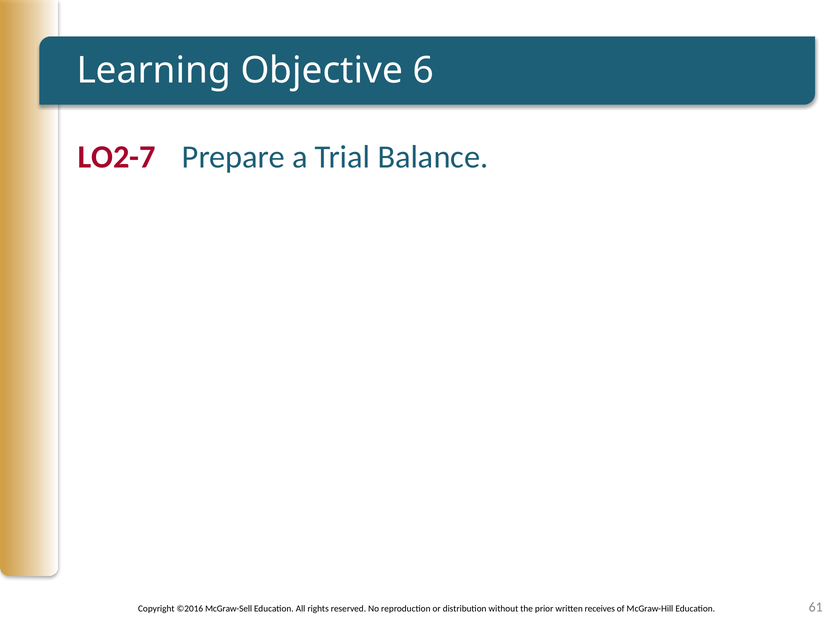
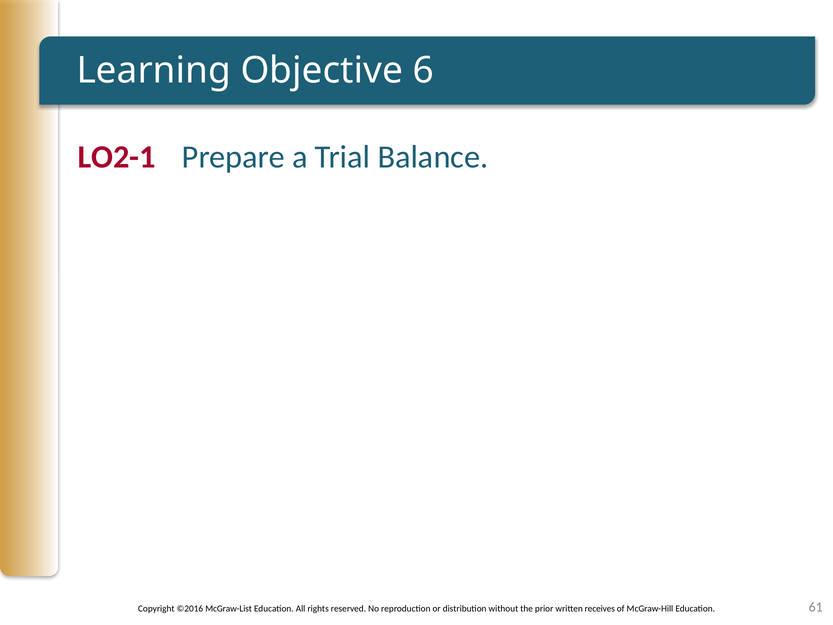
LO2-7: LO2-7 -> LO2-1
McGraw-Sell: McGraw-Sell -> McGraw-List
